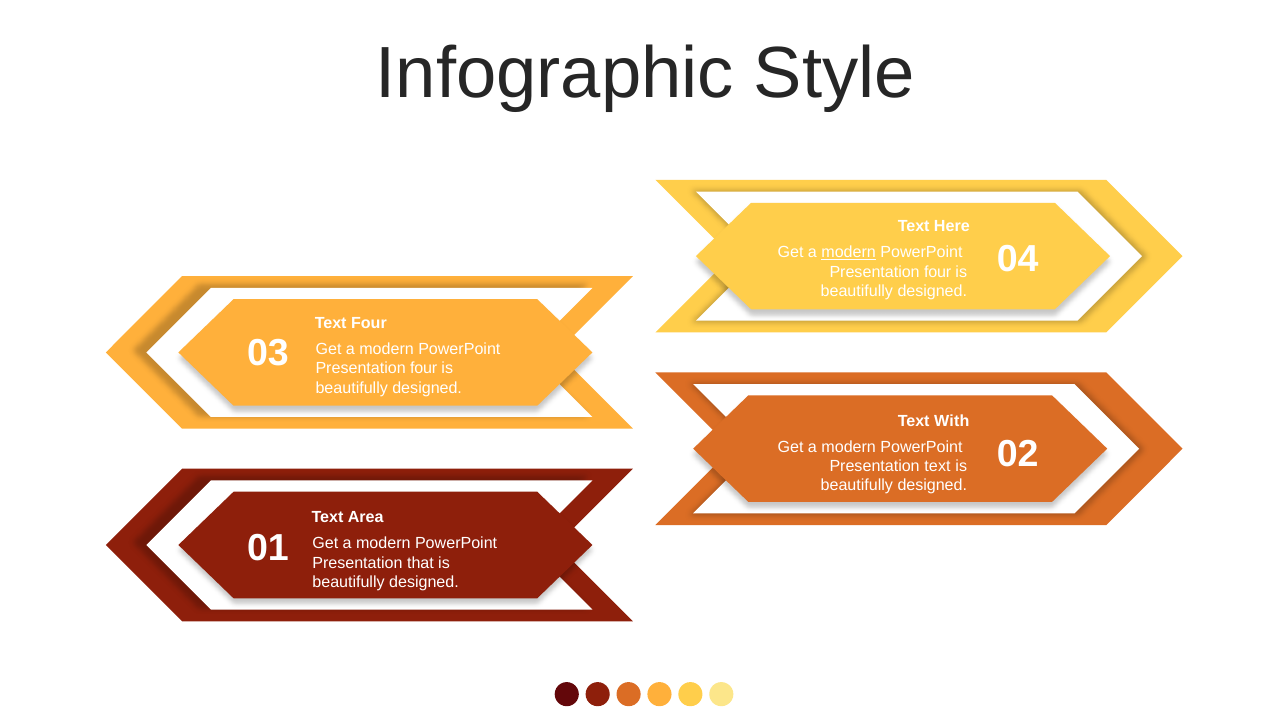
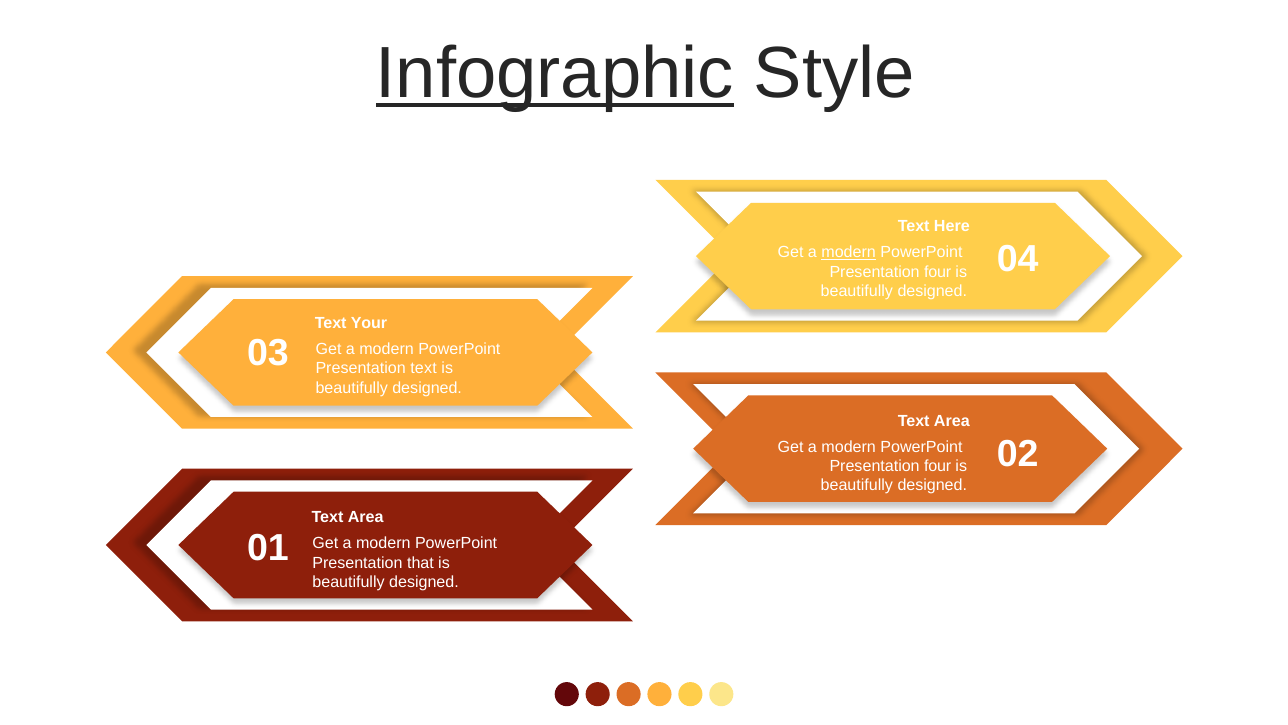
Infographic underline: none -> present
Text Four: Four -> Your
four at (424, 368): four -> text
With at (952, 421): With -> Area
text at (938, 466): text -> four
